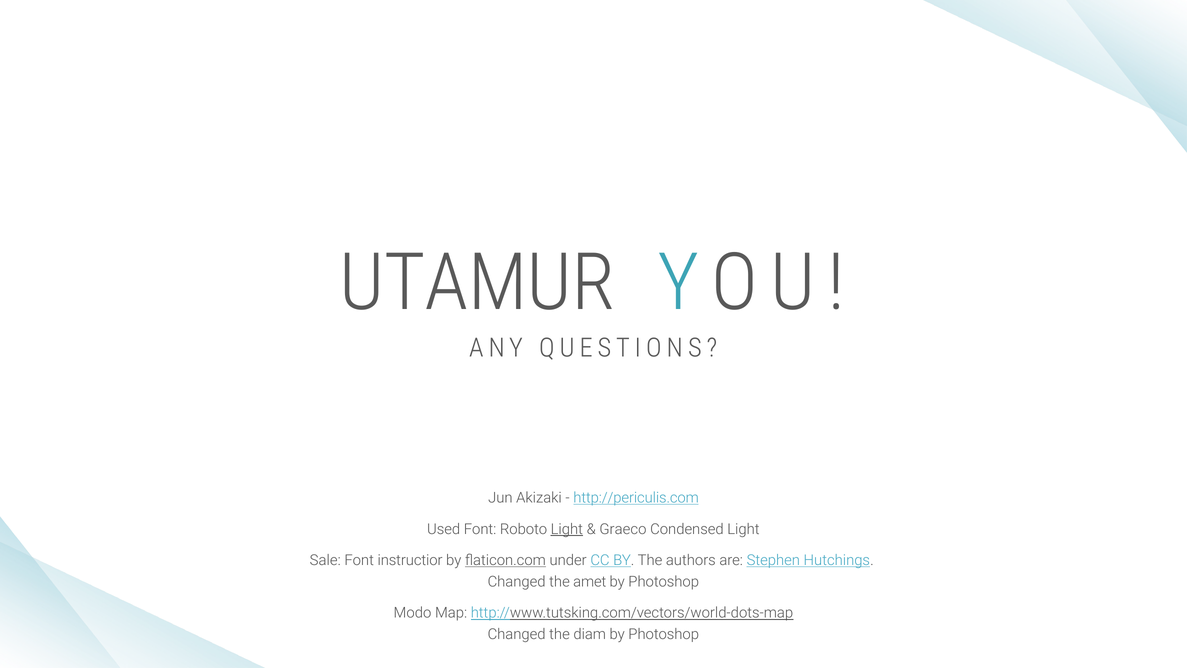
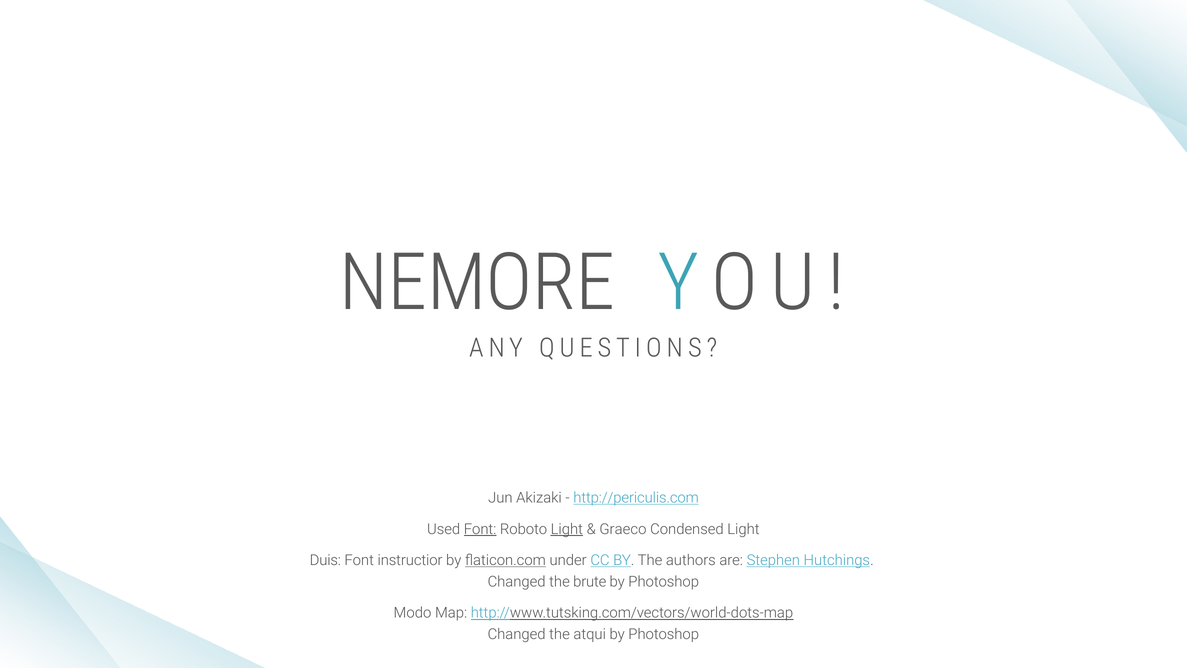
UTAMUR: UTAMUR -> NEMORE
Font at (480, 529) underline: none -> present
Sale: Sale -> Duis
amet: amet -> brute
diam: diam -> atqui
